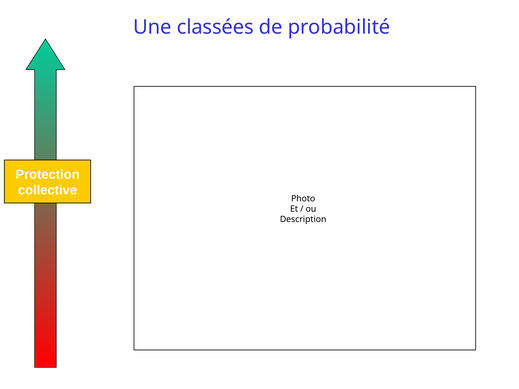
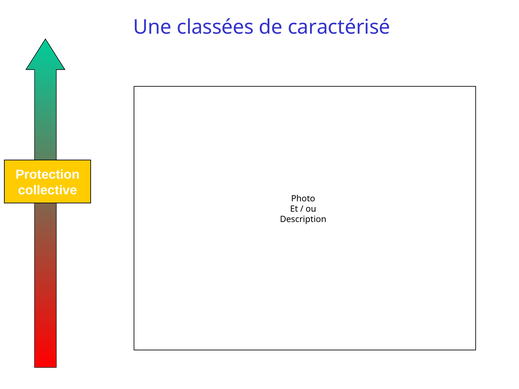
probabilité: probabilité -> caractérisé
